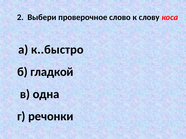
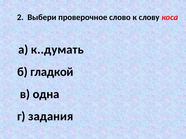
к..быстро: к..быстро -> к..думать
речонки: речонки -> задания
